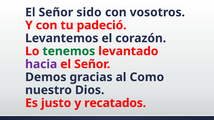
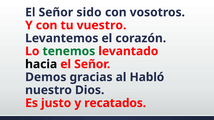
padeció: padeció -> vuestro
hacia colour: purple -> black
Como: Como -> Habló
